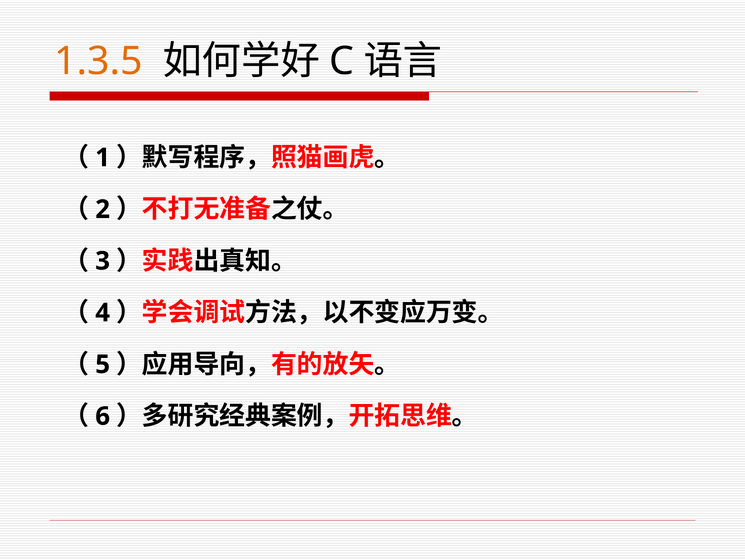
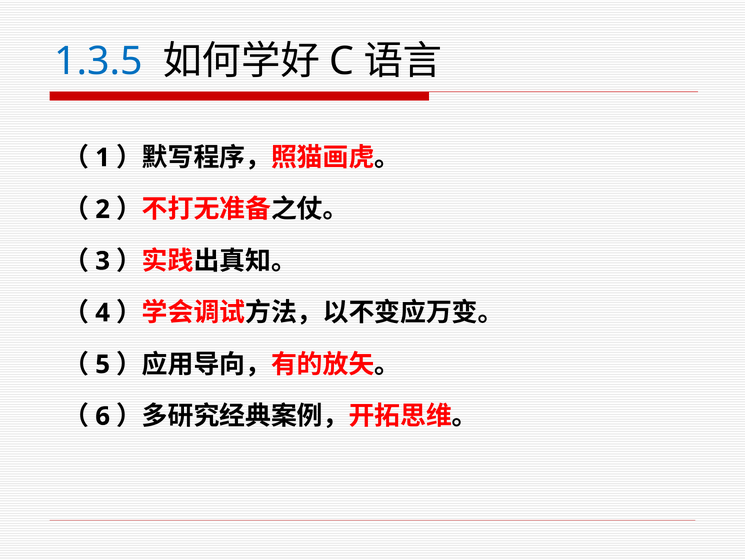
1.3.5 colour: orange -> blue
